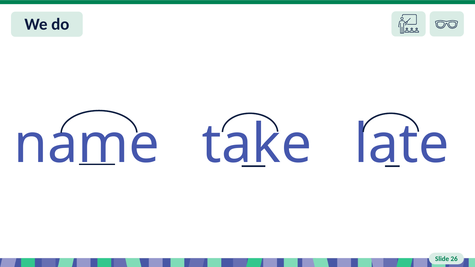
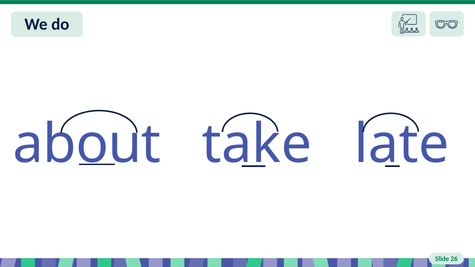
name: name -> about
